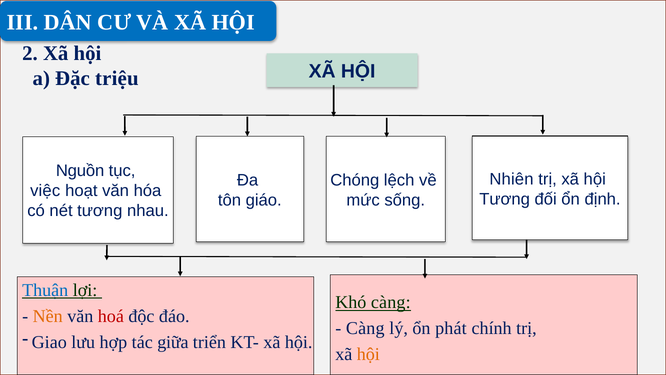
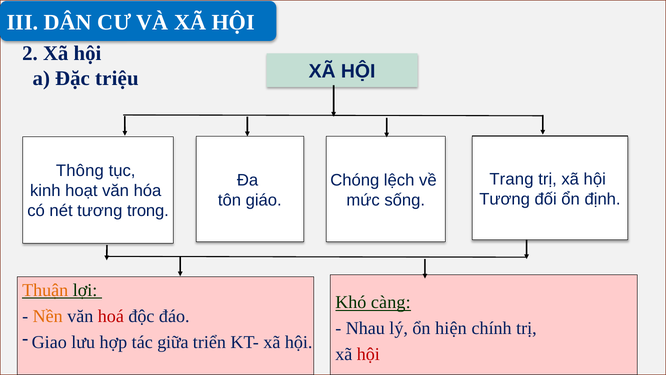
Nguồn: Nguồn -> Thông
Nhiên: Nhiên -> Trang
việc: việc -> kinh
nhau: nhau -> trong
Thuận colour: blue -> orange
Càng at (365, 328): Càng -> Nhau
phát: phát -> hiện
hội at (368, 354) colour: orange -> red
